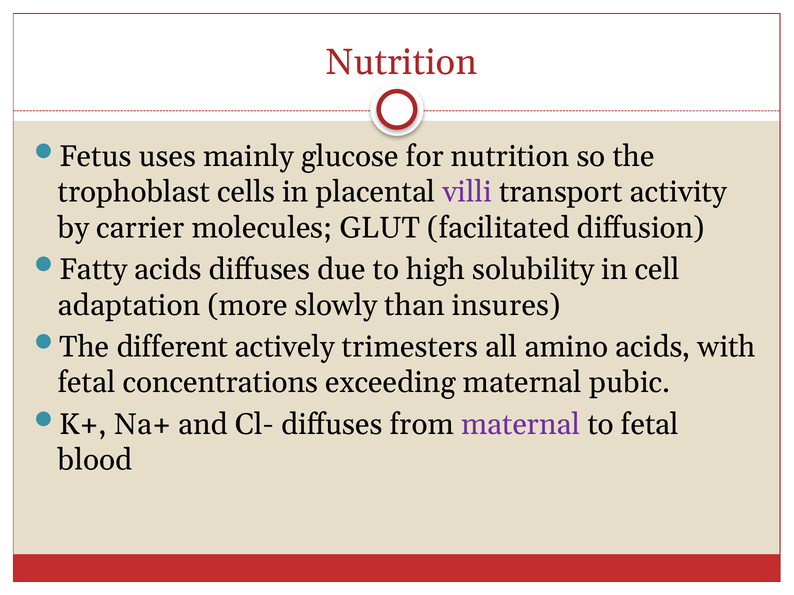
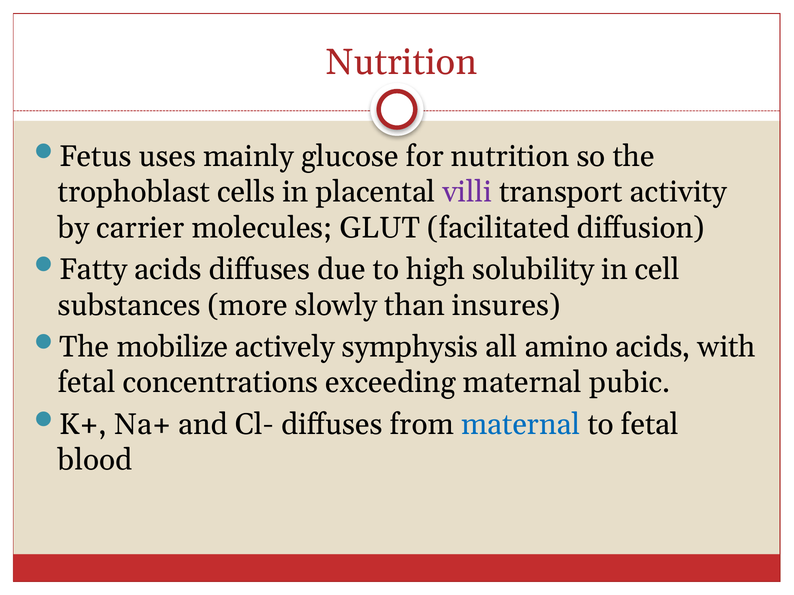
adaptation: adaptation -> substances
different: different -> mobilize
trimesters: trimesters -> symphysis
maternal at (521, 425) colour: purple -> blue
